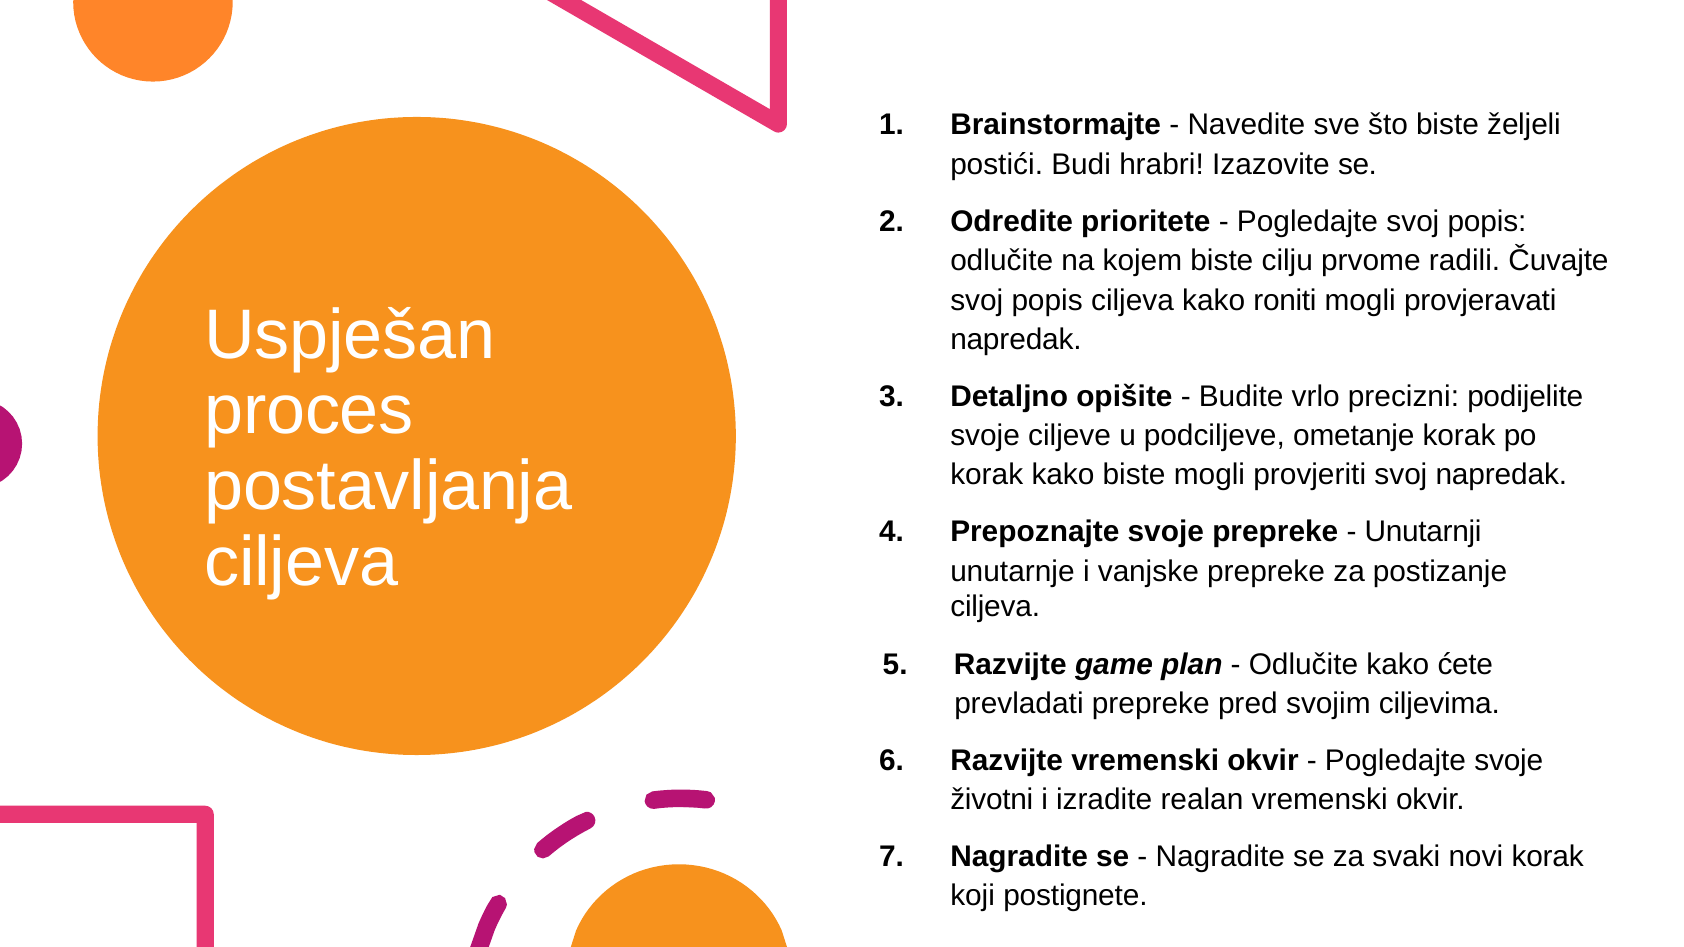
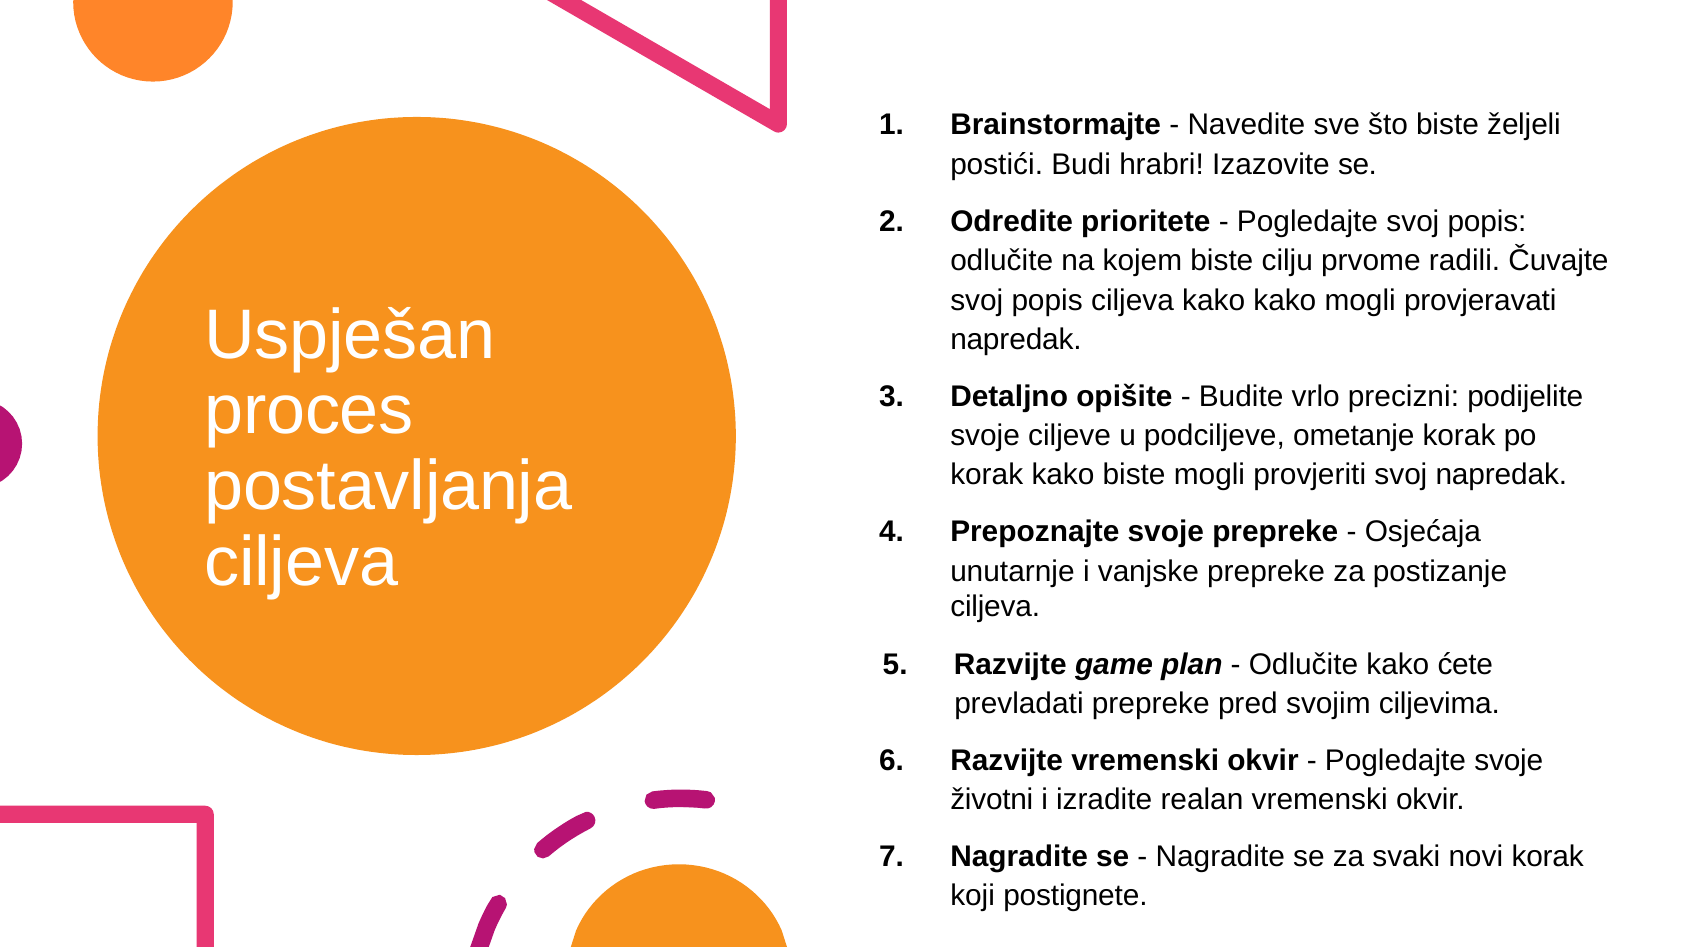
kako roniti: roniti -> kako
Unutarnji: Unutarnji -> Osjećaja
